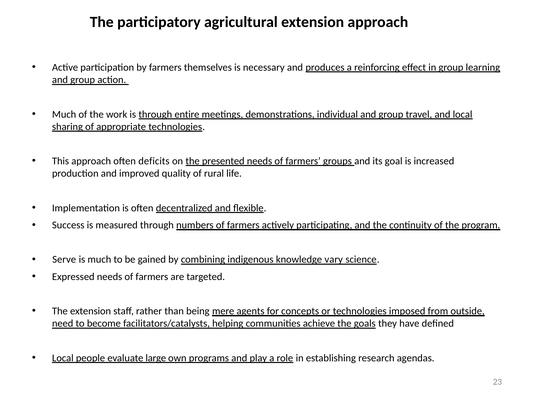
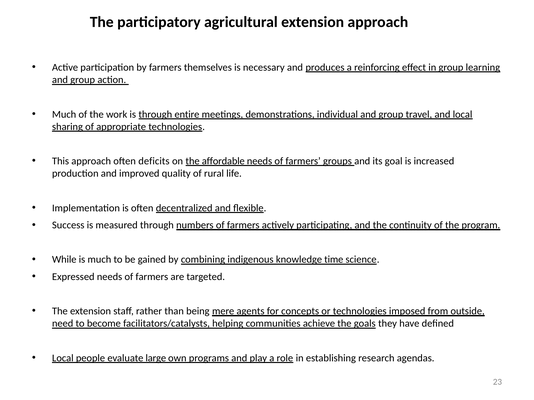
presented: presented -> affordable
Serve: Serve -> While
vary: vary -> time
